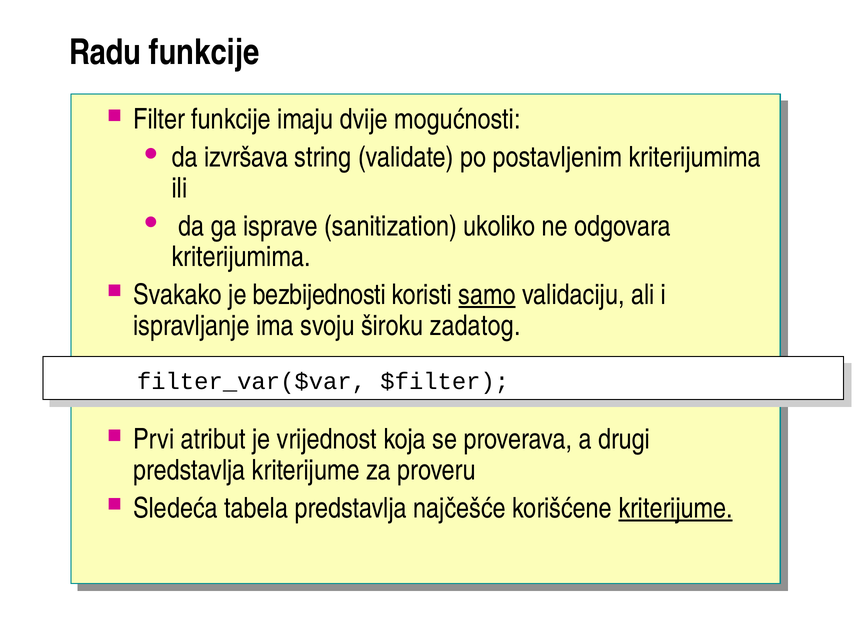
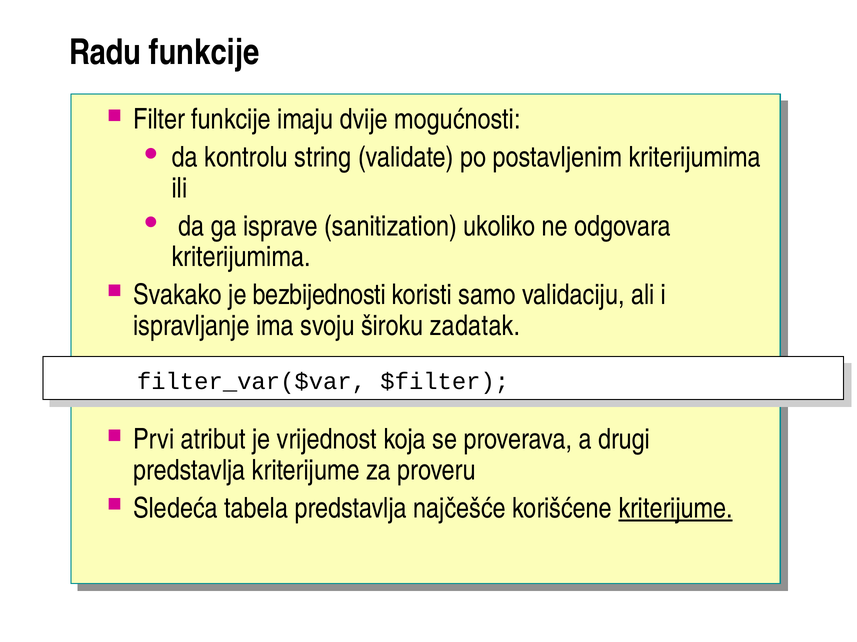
izvršava: izvršava -> kontrolu
samo underline: present -> none
zadatog: zadatog -> zadatak
